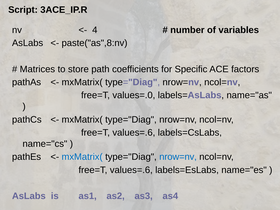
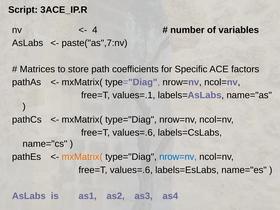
paste("as",8:nv: paste("as",8:nv -> paste("as",7:nv
values=.0: values=.0 -> values=.1
mxMatrix( at (82, 157) colour: blue -> orange
